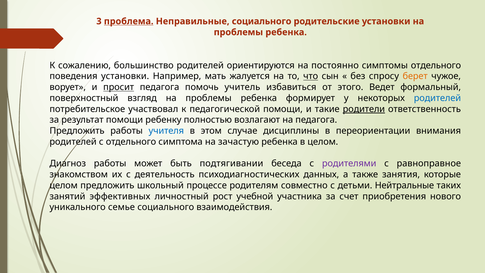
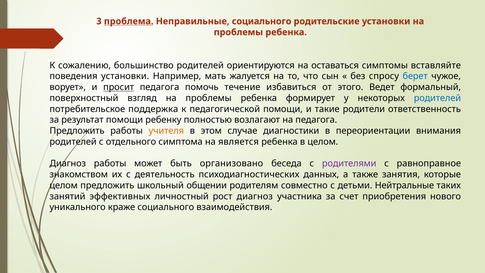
постоянно: постоянно -> оставаться
симптомы отдельного: отдельного -> вставляйте
что underline: present -> none
берет colour: orange -> blue
учитель: учитель -> течение
участвовал: участвовал -> поддержка
родители underline: present -> none
учителя colour: blue -> orange
дисциплины: дисциплины -> диагностики
зачастую: зачастую -> является
подтягивании: подтягивании -> организовано
процессе: процессе -> общении
рост учебной: учебной -> диагноз
семье: семье -> краже
